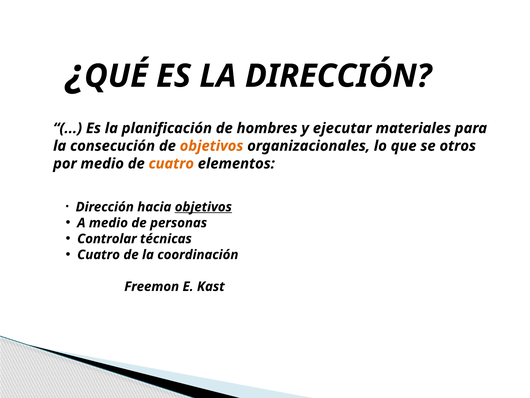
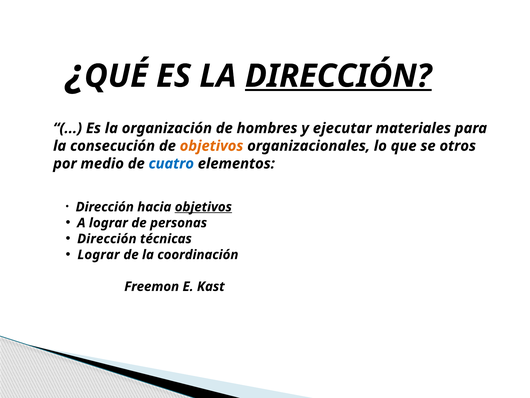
DIRECCIÓN at (338, 76) underline: none -> present
planificación: planificación -> organización
cuatro at (171, 163) colour: orange -> blue
A medio: medio -> lograr
Controlar at (107, 239): Controlar -> Dirección
Cuatro at (99, 254): Cuatro -> Lograr
